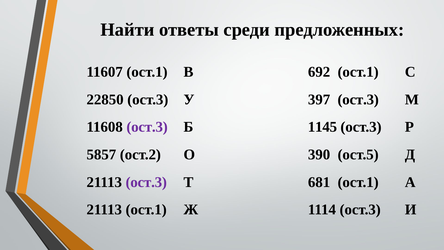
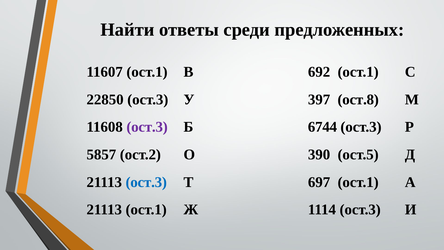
397 ост.3: ост.3 -> ост.8
1145: 1145 -> 6744
ост.3 at (146, 182) colour: purple -> blue
681: 681 -> 697
